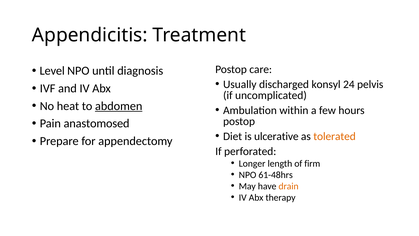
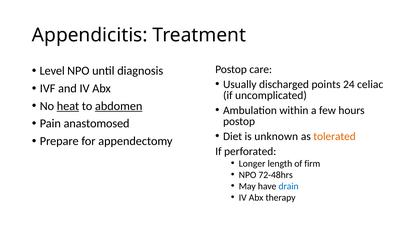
konsyl: konsyl -> points
pelvis: pelvis -> celiac
heat underline: none -> present
ulcerative: ulcerative -> unknown
61-48hrs: 61-48hrs -> 72-48hrs
drain colour: orange -> blue
